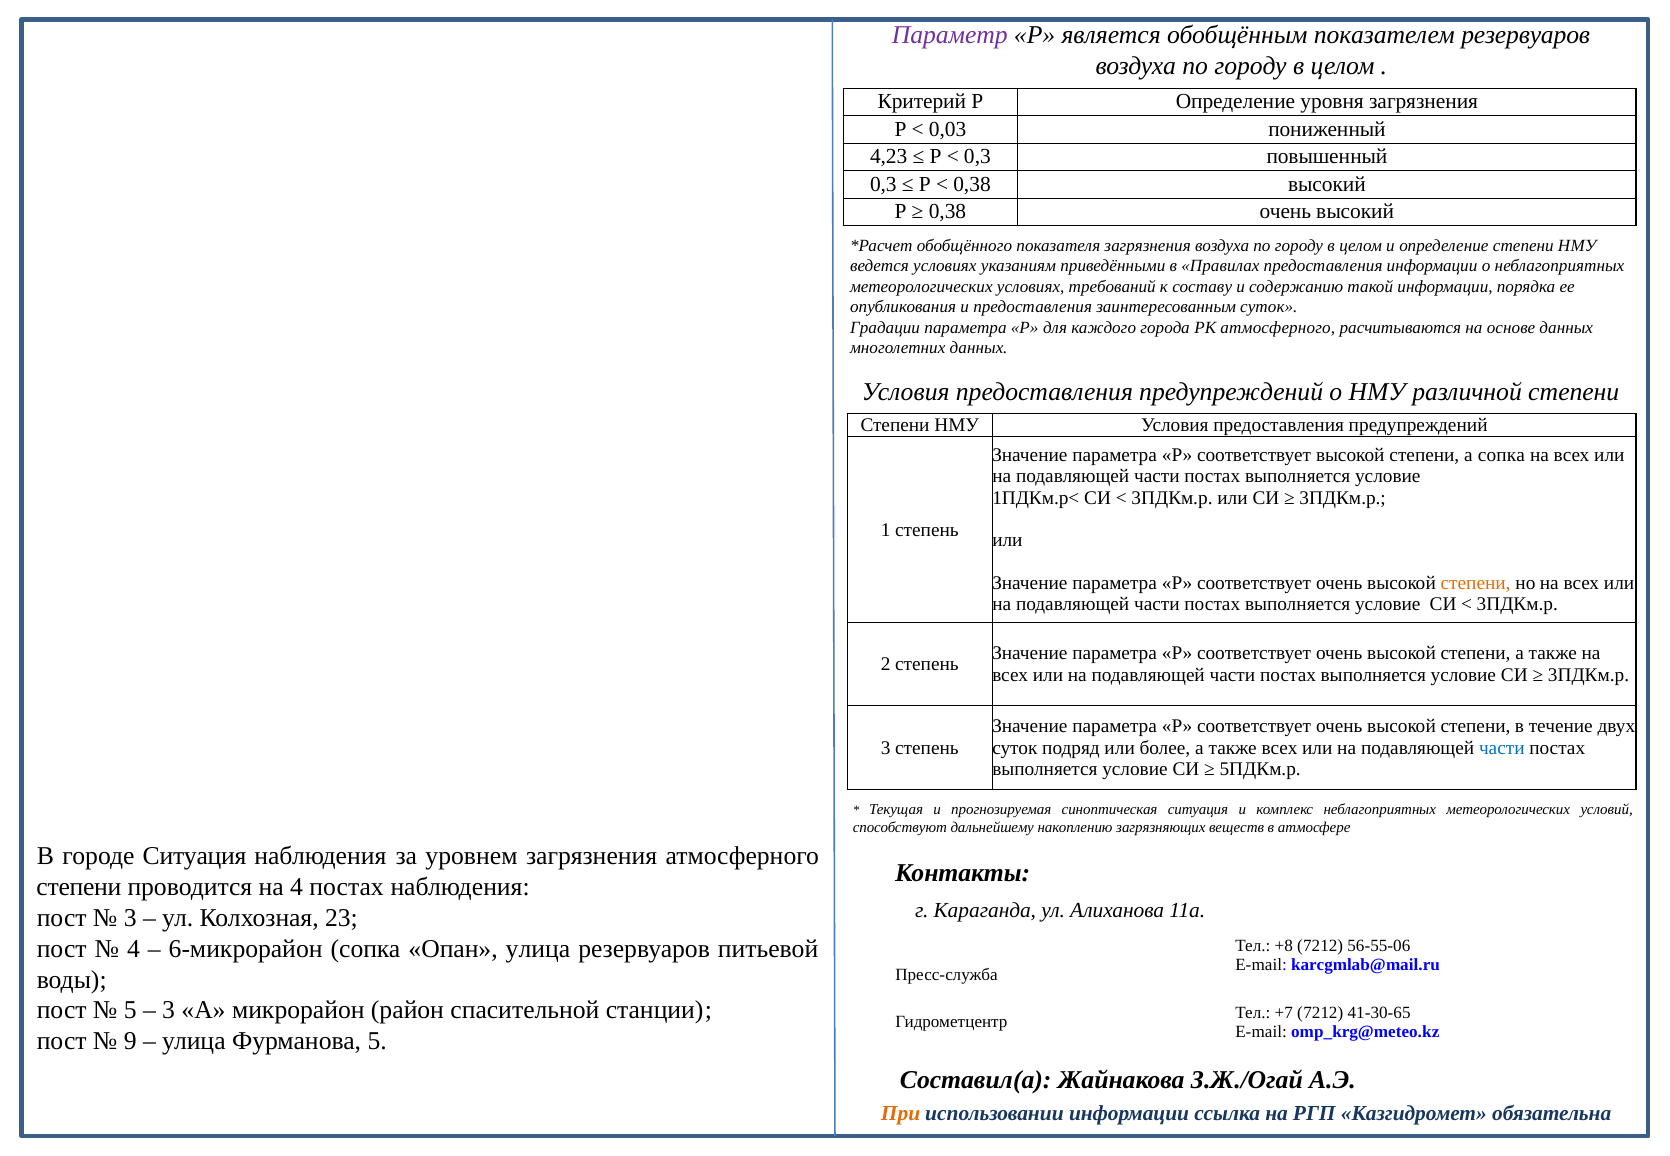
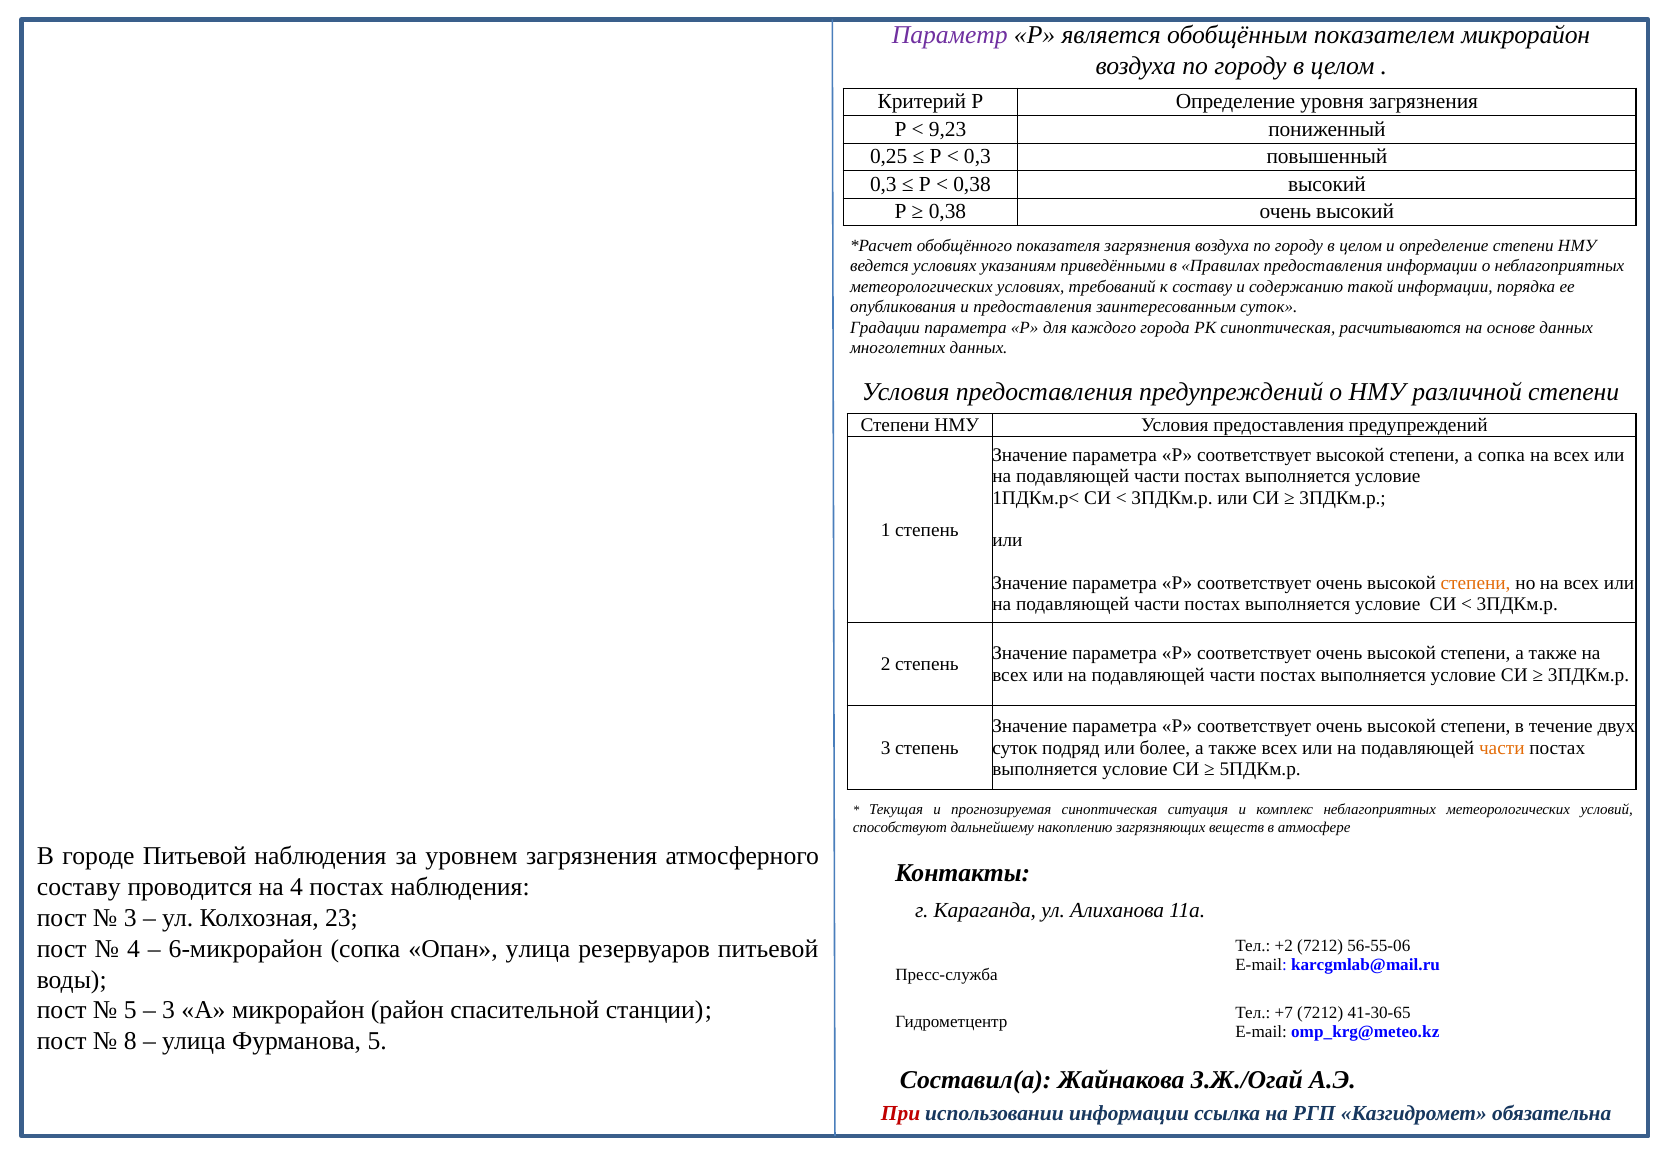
показателем резервуаров: резервуаров -> микрорайон
0,03: 0,03 -> 9,23
4,23: 4,23 -> 0,25
РК атмосферного: атмосферного -> синоптическая
части at (1502, 748) colour: blue -> orange
городе Ситуация: Ситуация -> Питьевой
степени at (79, 887): степени -> составу
+8: +8 -> +2
9: 9 -> 8
При colour: orange -> red
